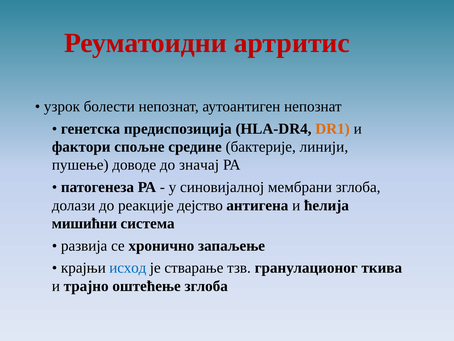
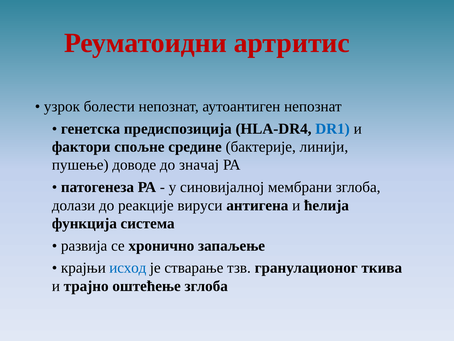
DR1 colour: orange -> blue
дејство: дејство -> вируси
мишићни: мишићни -> функција
